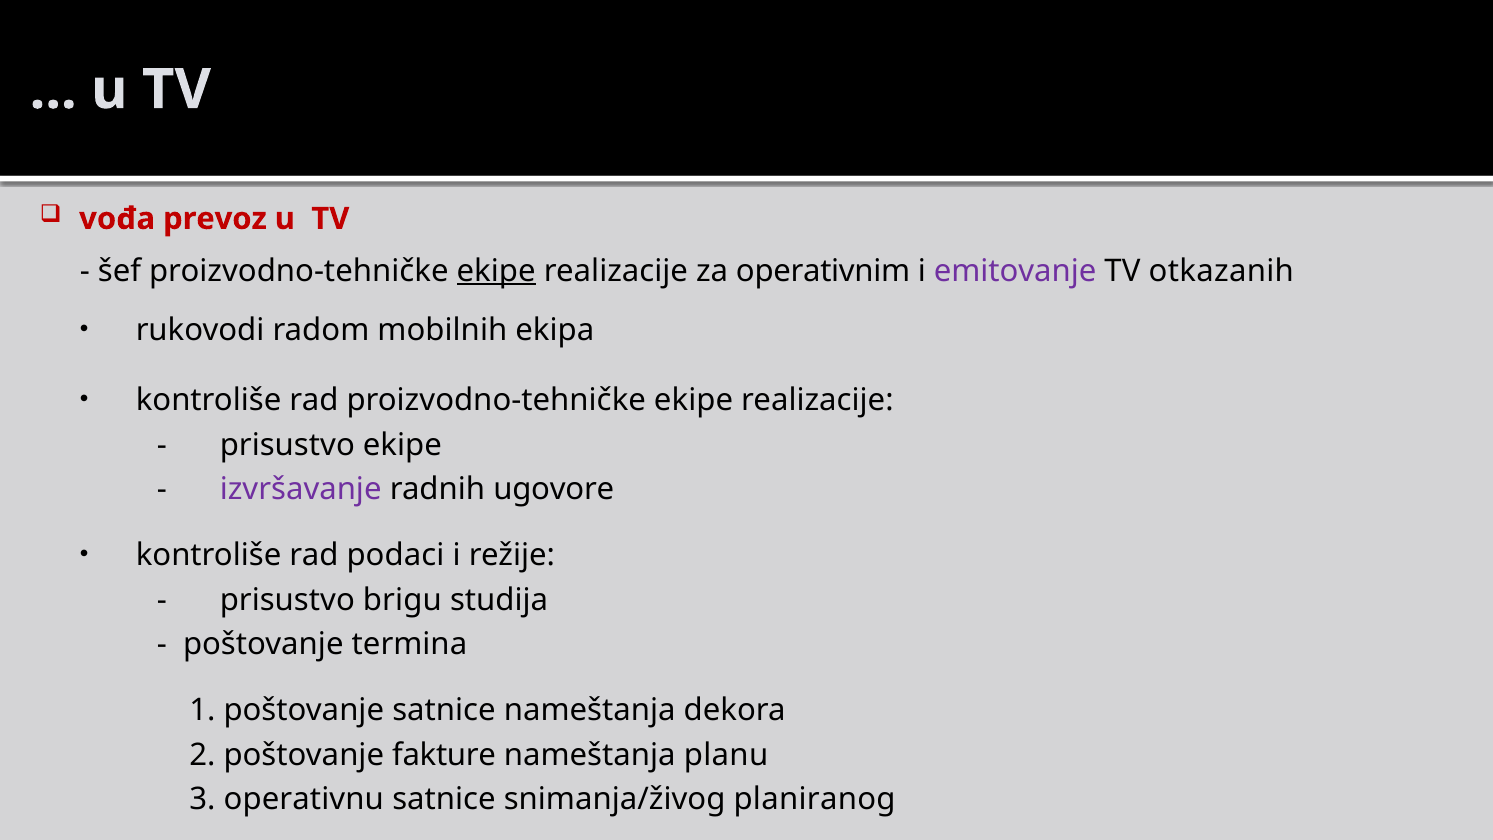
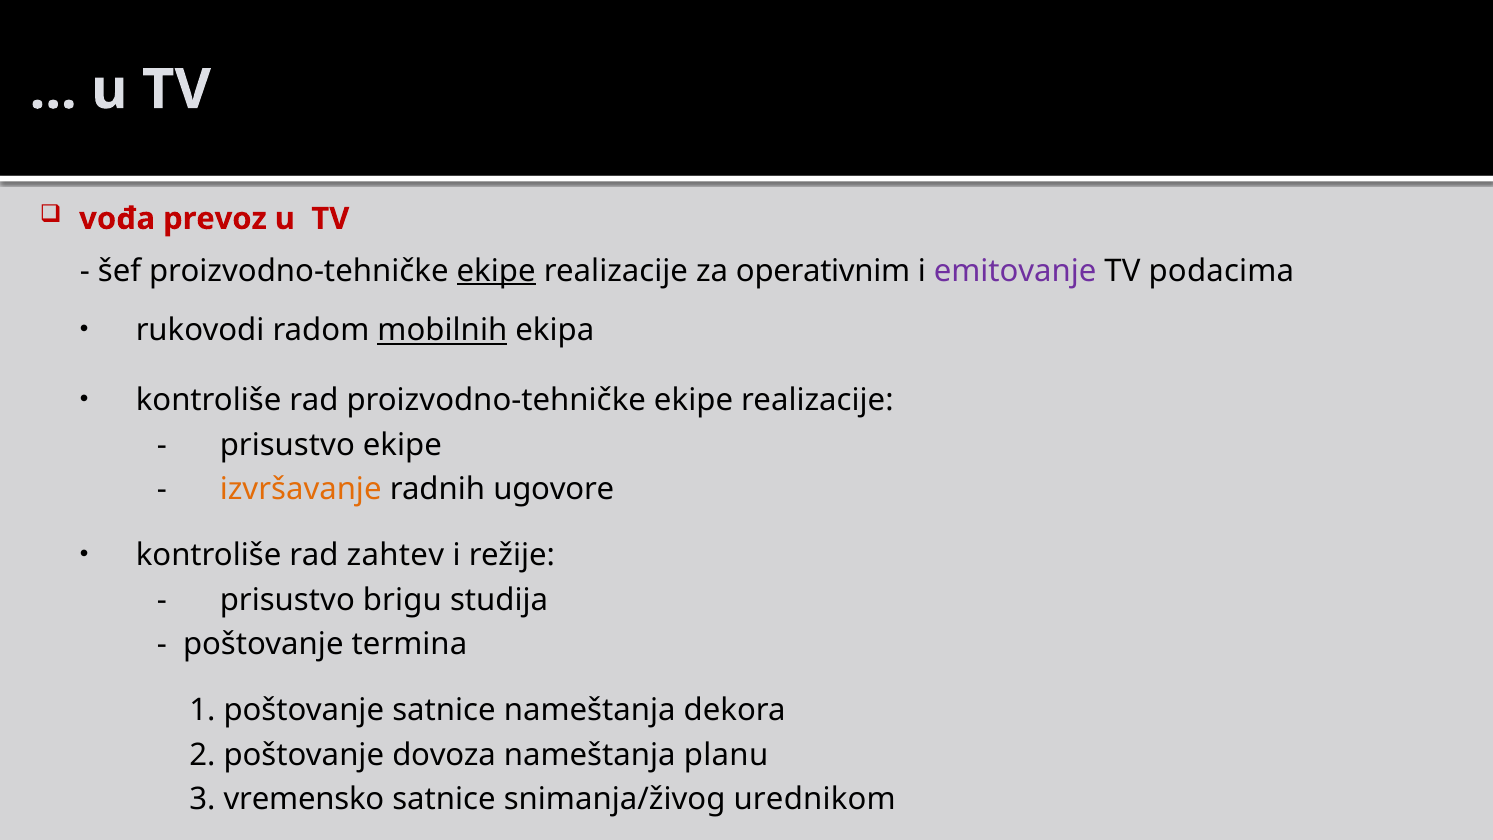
otkazanih: otkazanih -> podacima
mobilnih underline: none -> present
izvršavanje colour: purple -> orange
podaci: podaci -> zahtev
fakture: fakture -> dovoza
operativnu: operativnu -> vremensko
planiranog: planiranog -> urednikom
